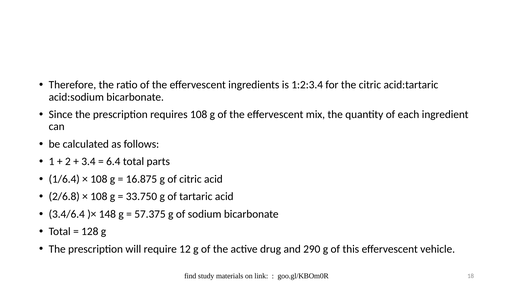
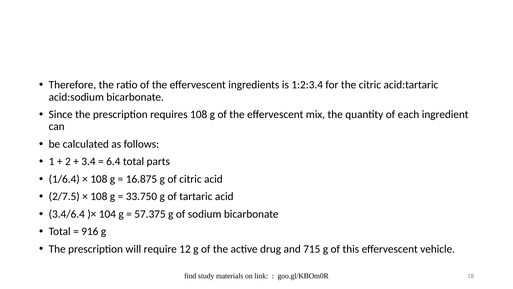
2/6.8: 2/6.8 -> 2/7.5
148: 148 -> 104
128: 128 -> 916
290: 290 -> 715
